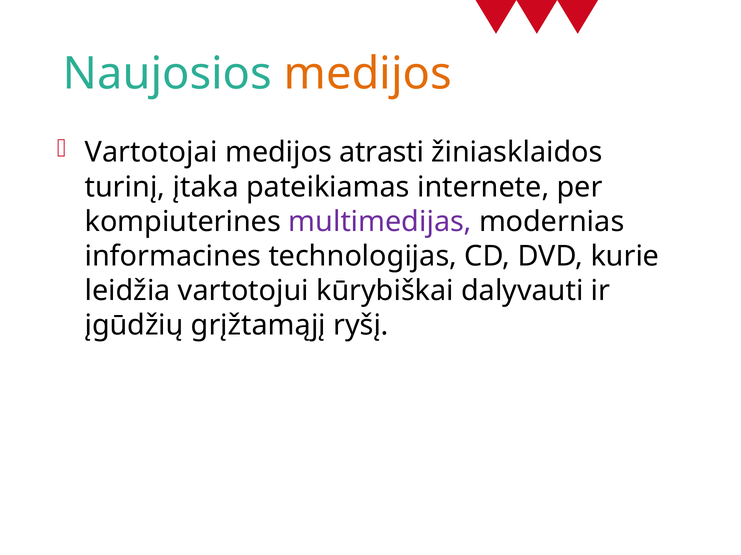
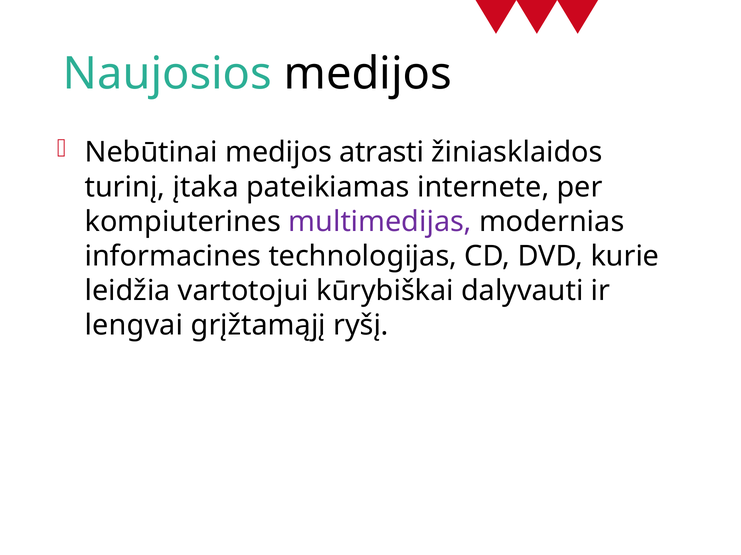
medijos at (368, 74) colour: orange -> black
Vartotojai: Vartotojai -> Nebūtinai
įgūdžių: įgūdžių -> lengvai
